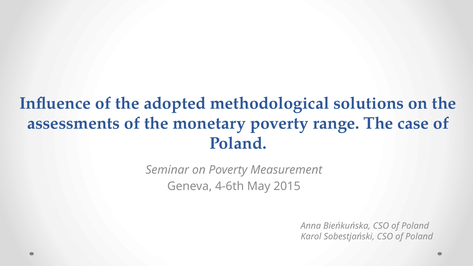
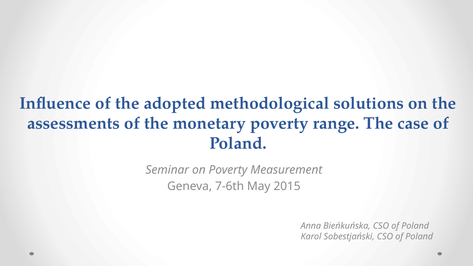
4-6th: 4-6th -> 7-6th
